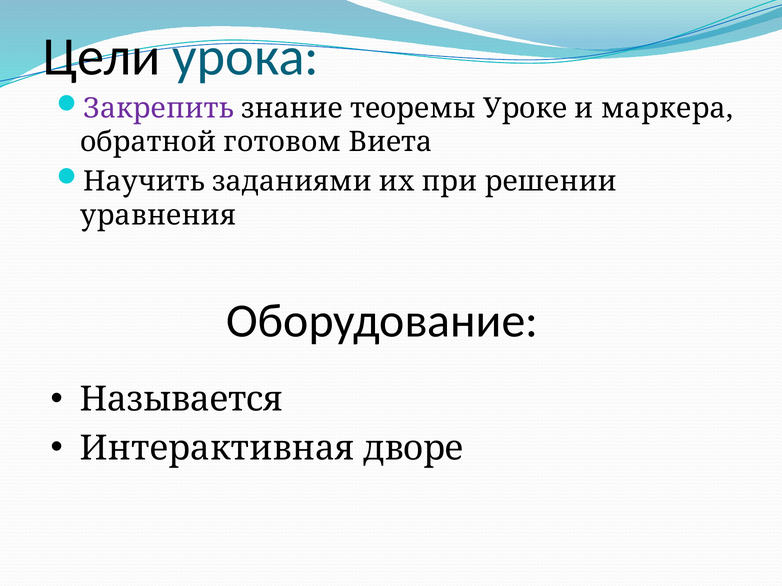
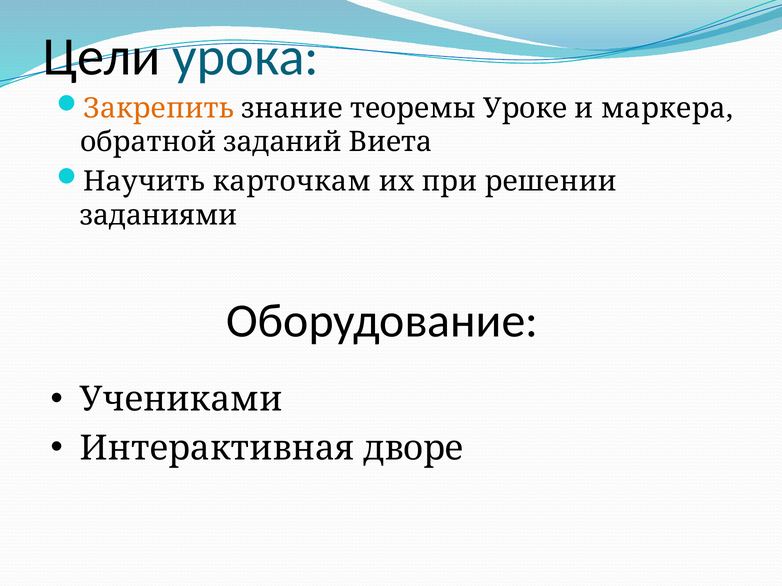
Закрепить colour: purple -> orange
готовом: готовом -> заданий
заданиями: заданиями -> карточкам
уравнения: уравнения -> заданиями
Называется: Называется -> Учениками
